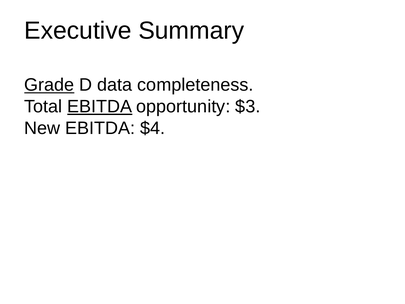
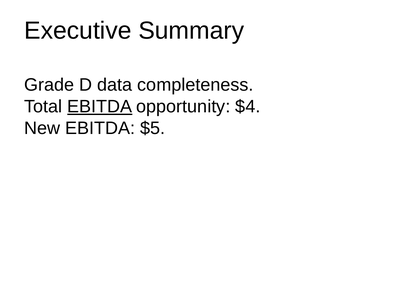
Grade underline: present -> none
$3: $3 -> $4
$4: $4 -> $5
